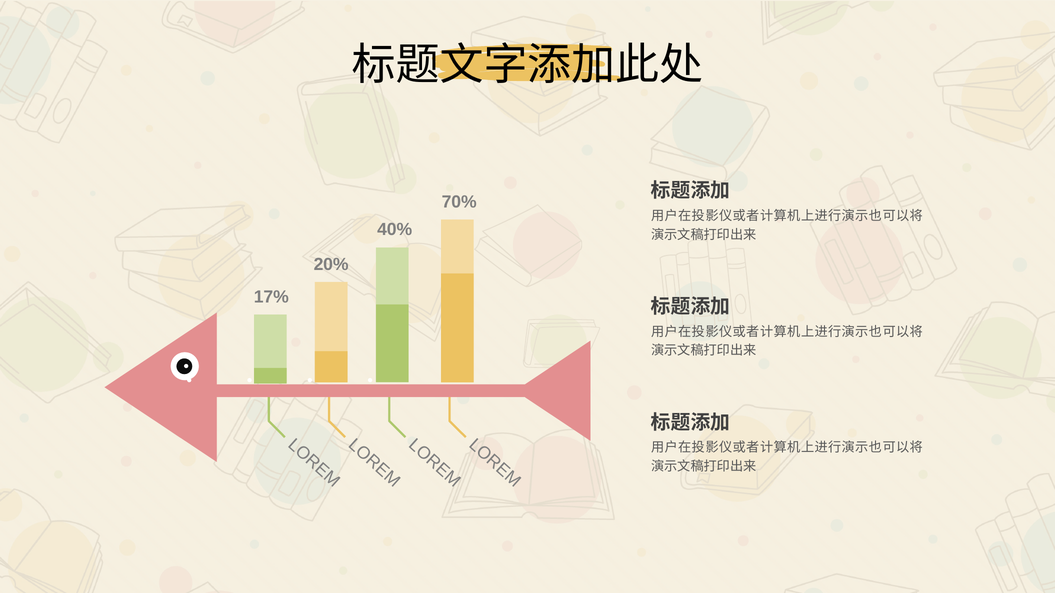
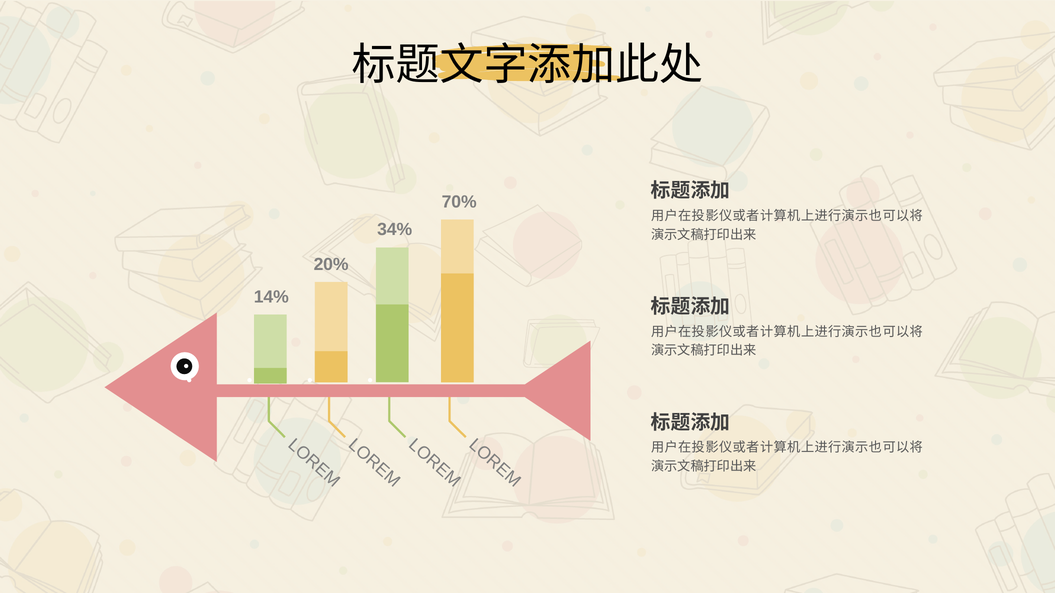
40%: 40% -> 34%
17%: 17% -> 14%
